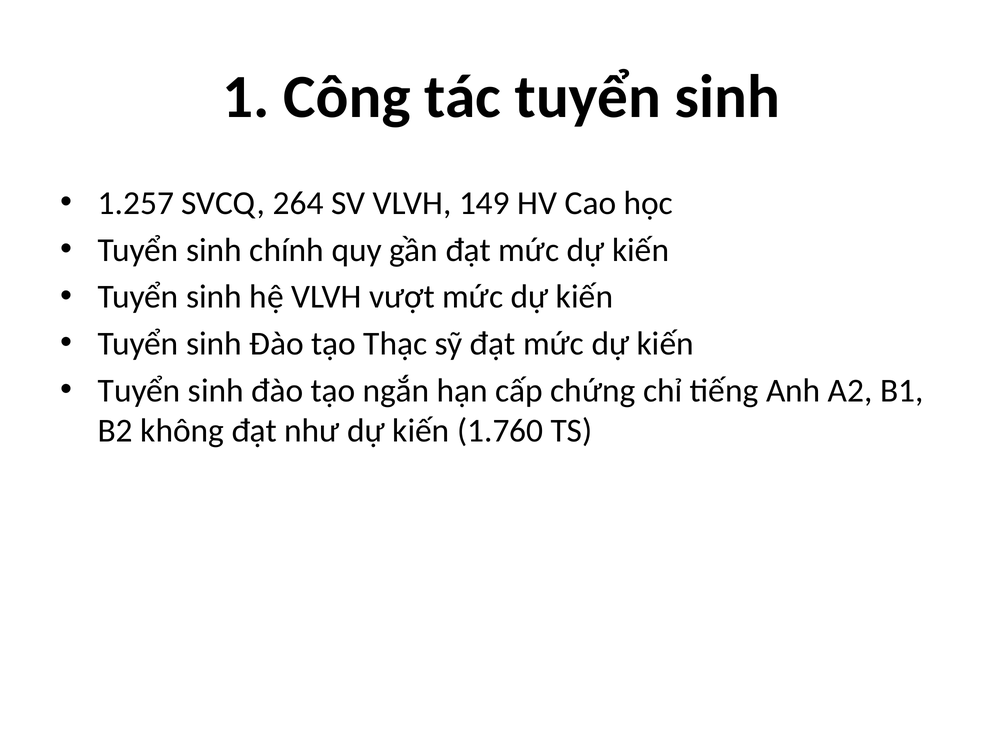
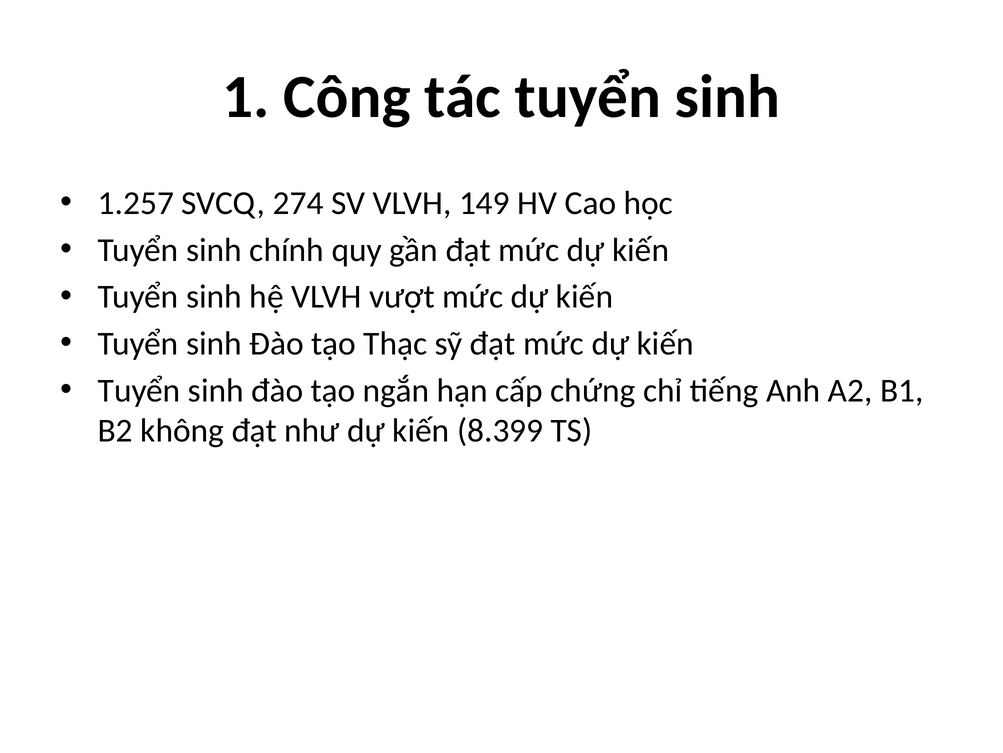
264: 264 -> 274
1.760: 1.760 -> 8.399
